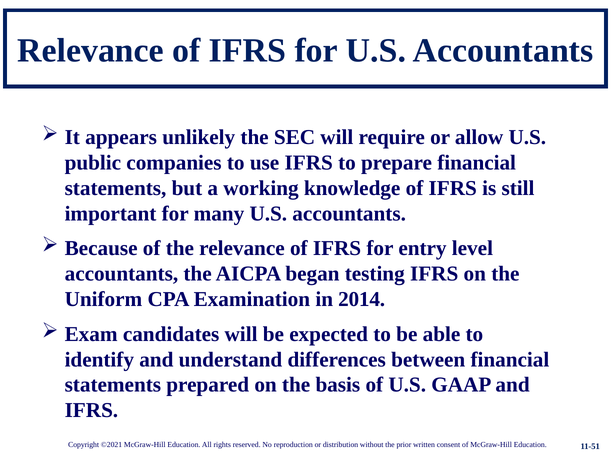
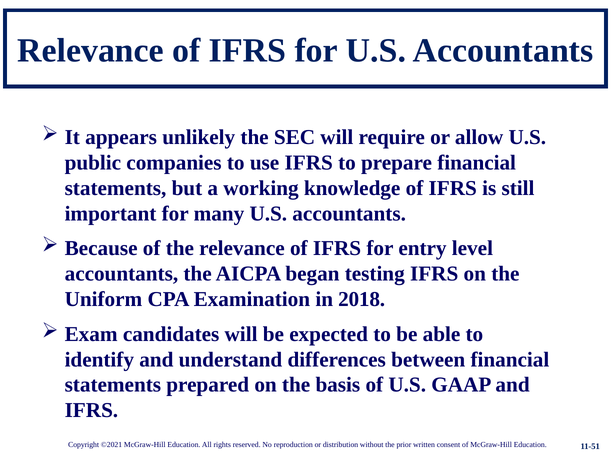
2014: 2014 -> 2018
